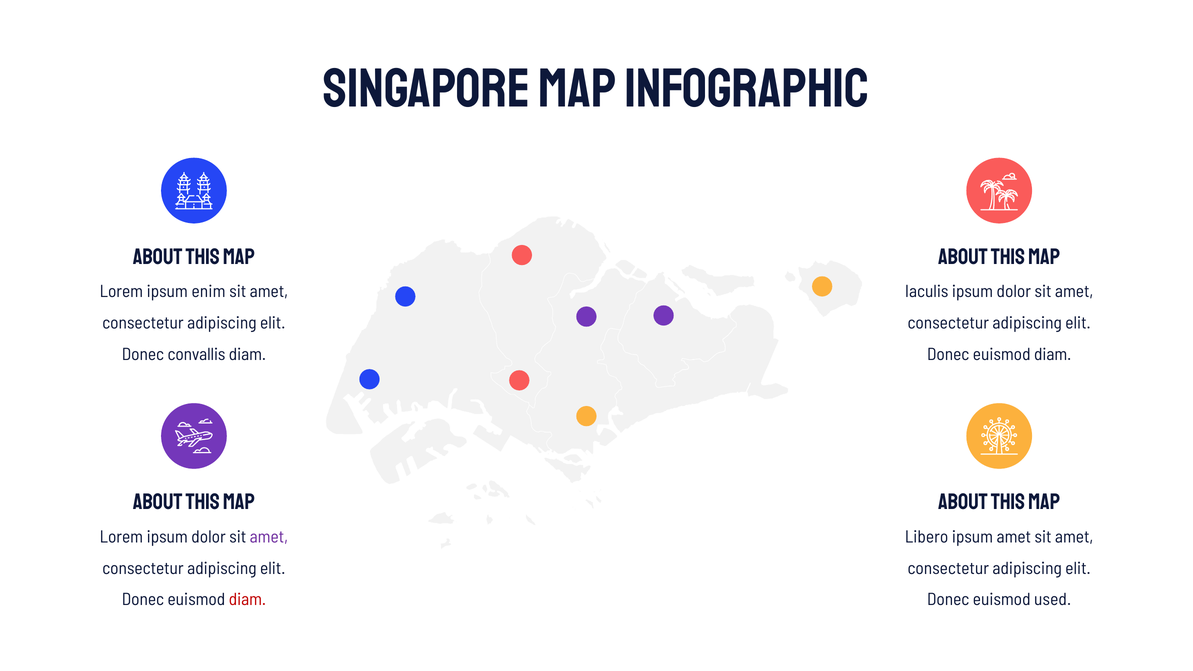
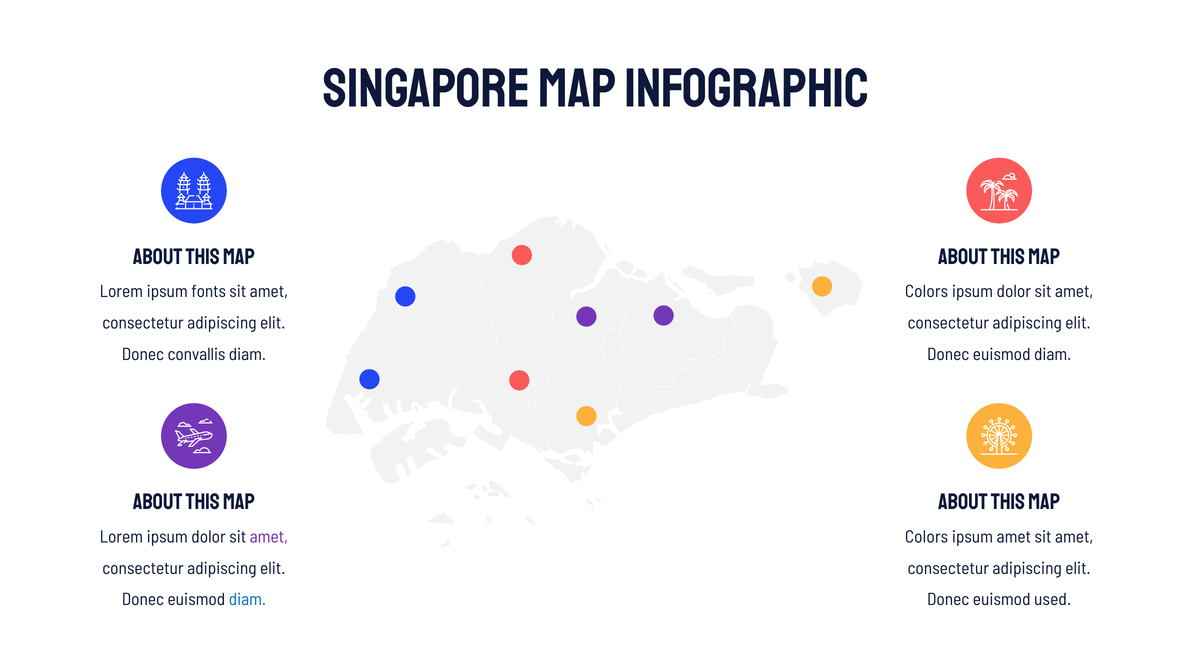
enim: enim -> fonts
Iaculis at (927, 292): Iaculis -> Colors
Libero at (927, 537): Libero -> Colors
diam at (247, 600) colour: red -> blue
